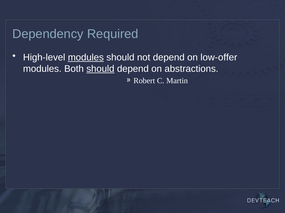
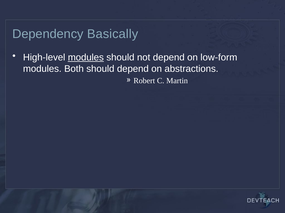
Required: Required -> Basically
low-offer: low-offer -> low-form
should at (100, 69) underline: present -> none
